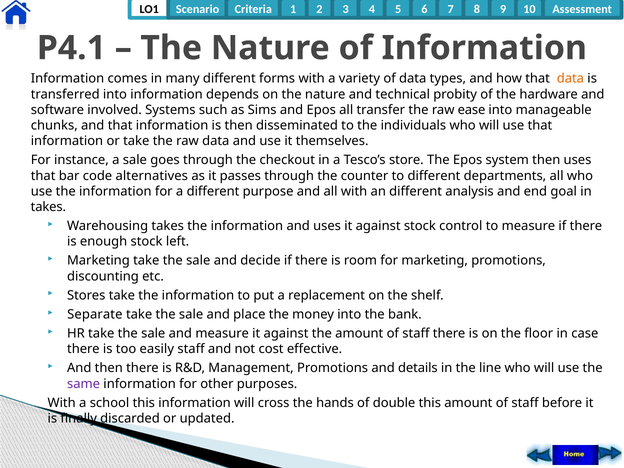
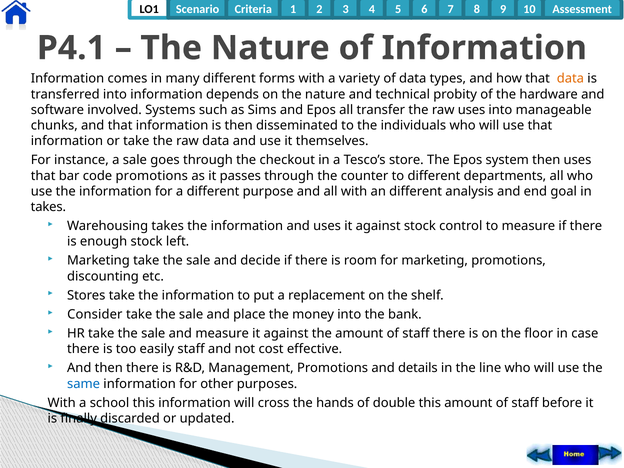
raw ease: ease -> uses
code alternatives: alternatives -> promotions
Separate: Separate -> Consider
same colour: purple -> blue
